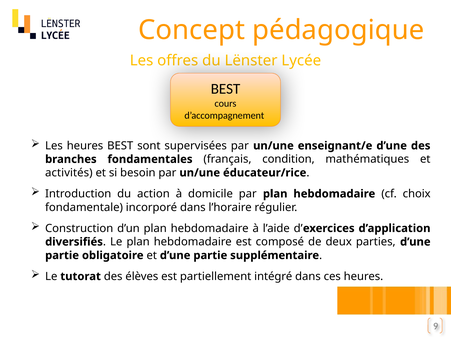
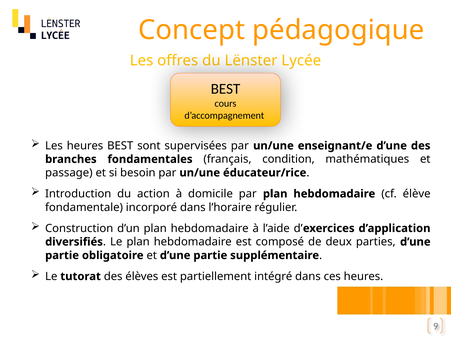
activités: activités -> passage
choix: choix -> élève
